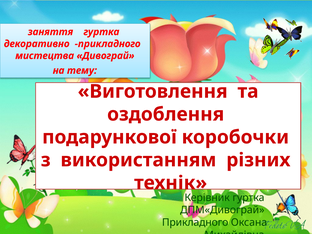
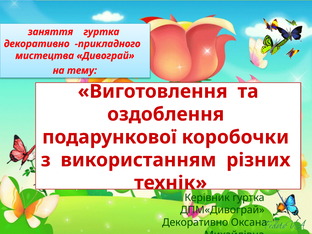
Прикладного at (195, 223): Прикладного -> Декоративно
